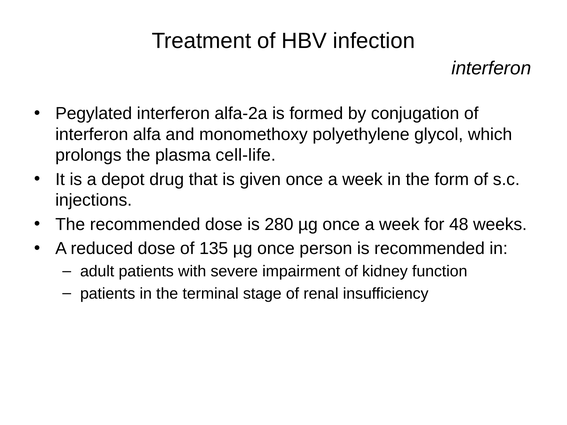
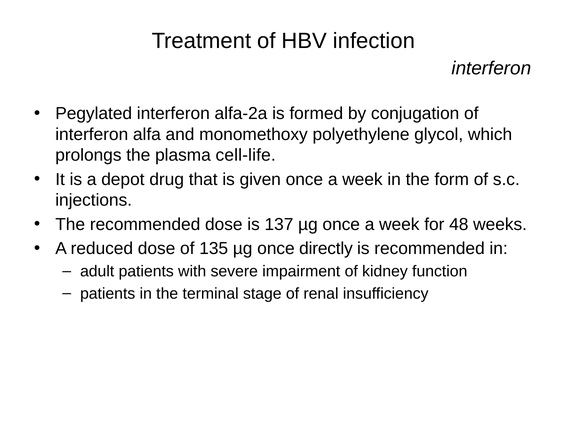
280: 280 -> 137
person: person -> directly
